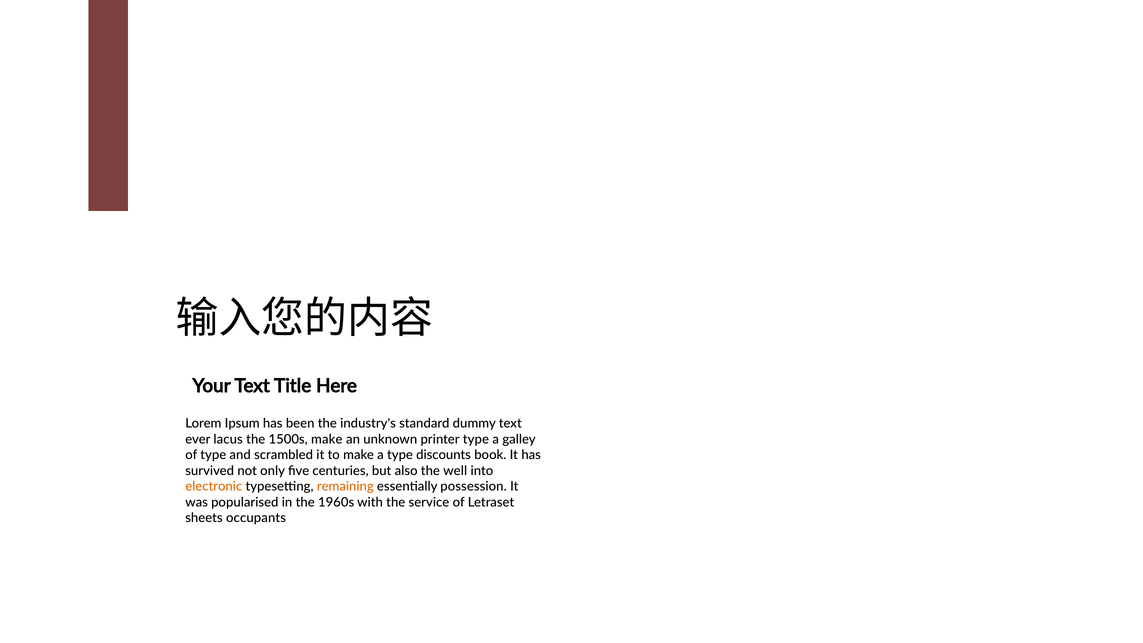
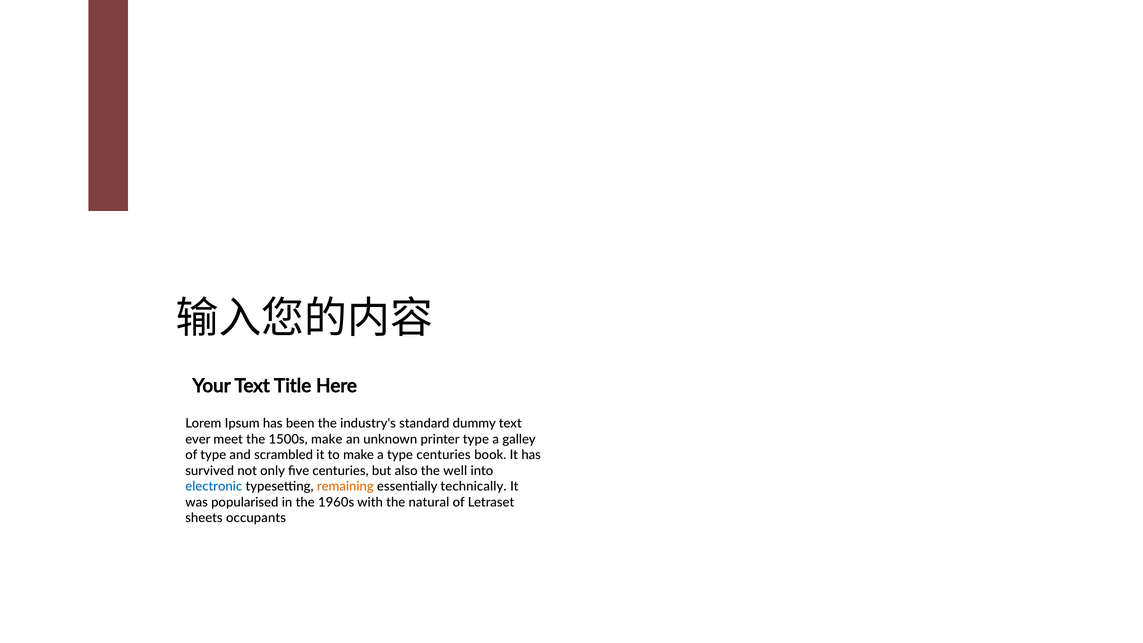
lacus: lacus -> meet
type discounts: discounts -> centuries
electronic colour: orange -> blue
possession: possession -> technically
service: service -> natural
